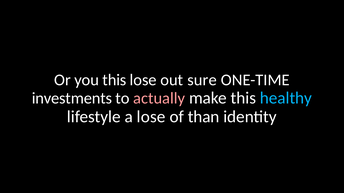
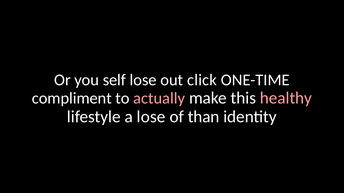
you this: this -> self
sure: sure -> click
investments: investments -> compliment
healthy colour: light blue -> pink
